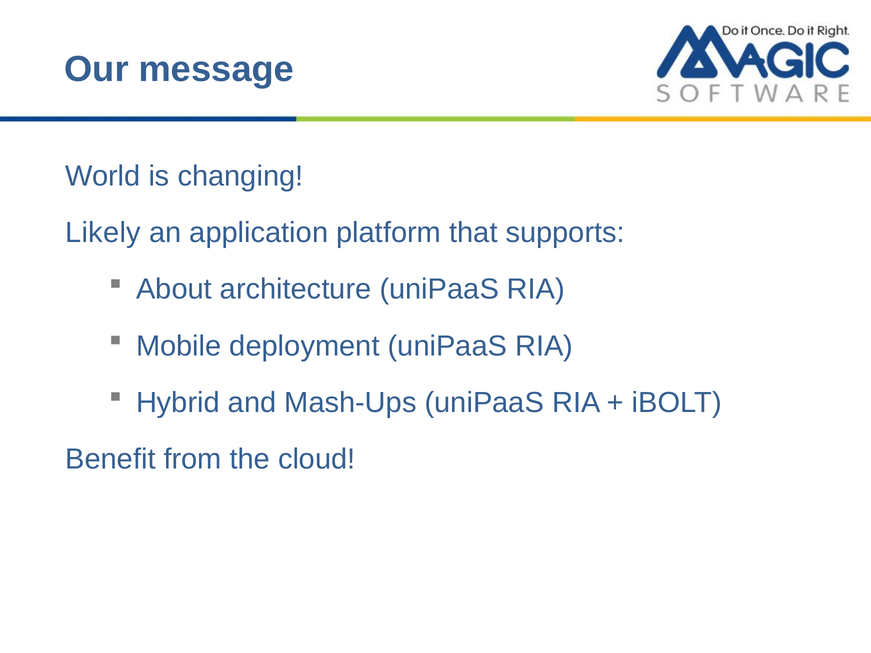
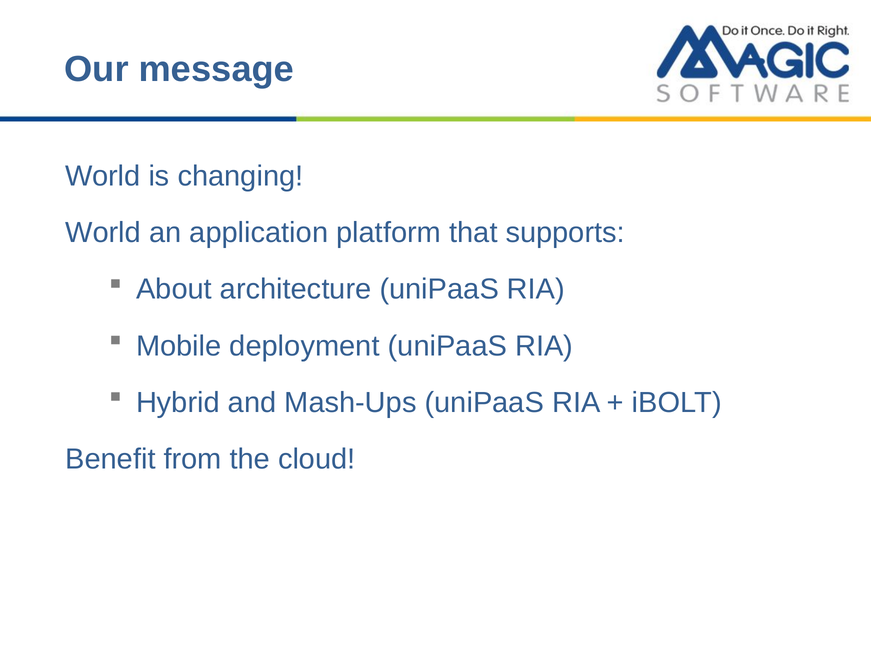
Likely at (103, 233): Likely -> World
